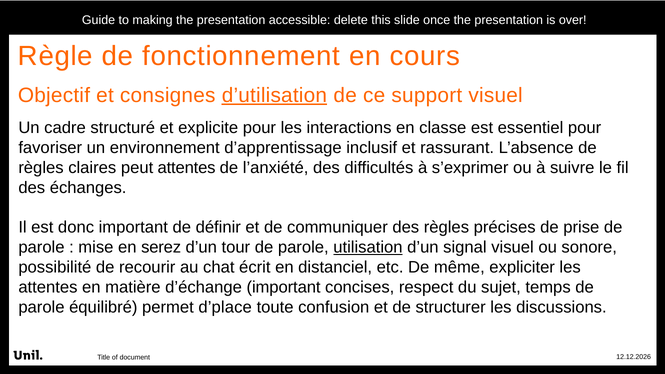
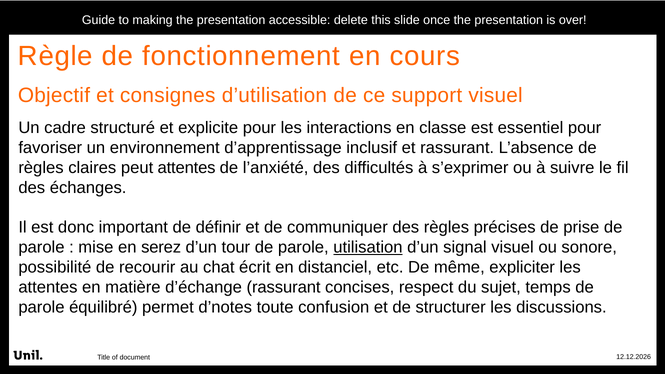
d’utilisation underline: present -> none
d’échange important: important -> rassurant
d’place: d’place -> d’notes
